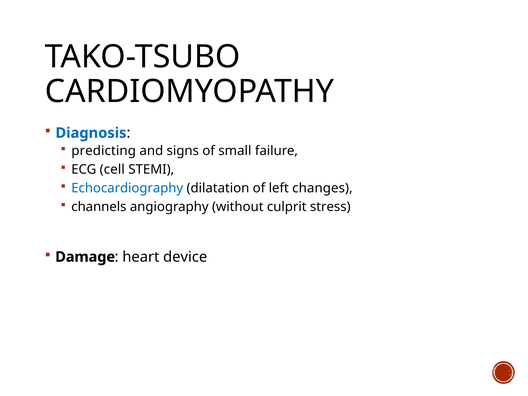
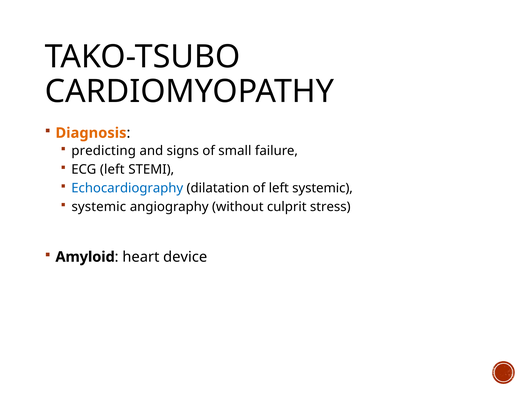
Diagnosis colour: blue -> orange
ECG cell: cell -> left
left changes: changes -> systemic
channels at (99, 207): channels -> systemic
Damage: Damage -> Amyloid
